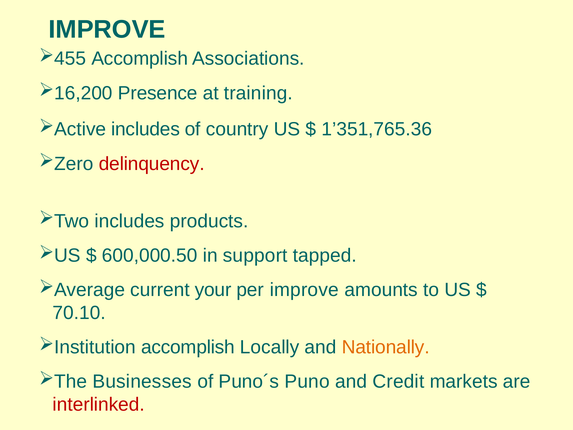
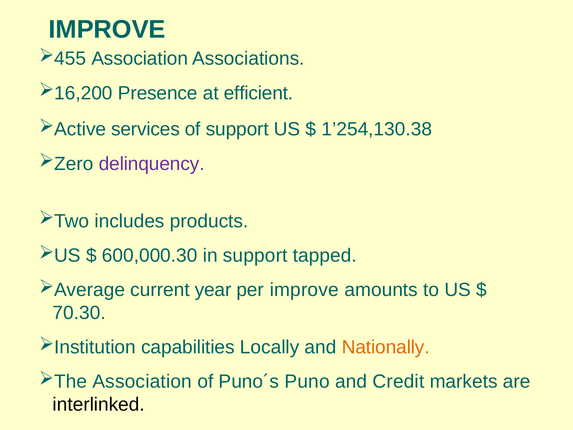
Accomplish at (140, 59): Accomplish -> Association
training: training -> efficient
includes at (146, 129): includes -> services
of country: country -> support
1’351,765.36: 1’351,765.36 -> 1’254,130.38
delinquency colour: red -> purple
600,000.50: 600,000.50 -> 600,000.30
your: your -> year
70.10: 70.10 -> 70.30
accomplish at (188, 347): accomplish -> capabilities
Businesses at (142, 381): Businesses -> Association
interlinked colour: red -> black
